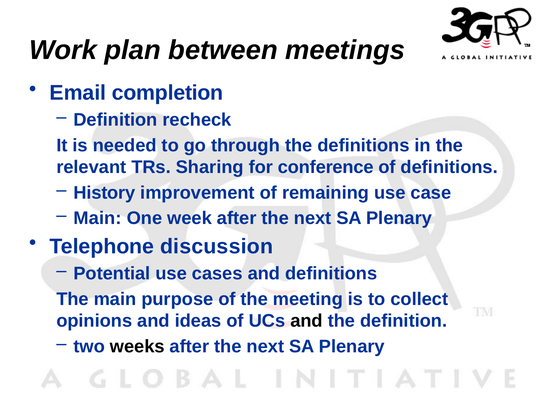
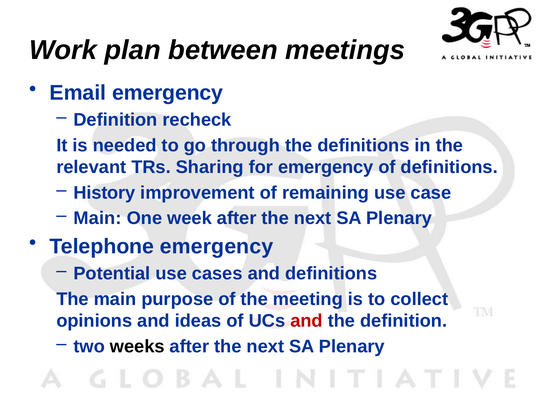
Email completion: completion -> emergency
for conference: conference -> emergency
Telephone discussion: discussion -> emergency
and at (307, 321) colour: black -> red
